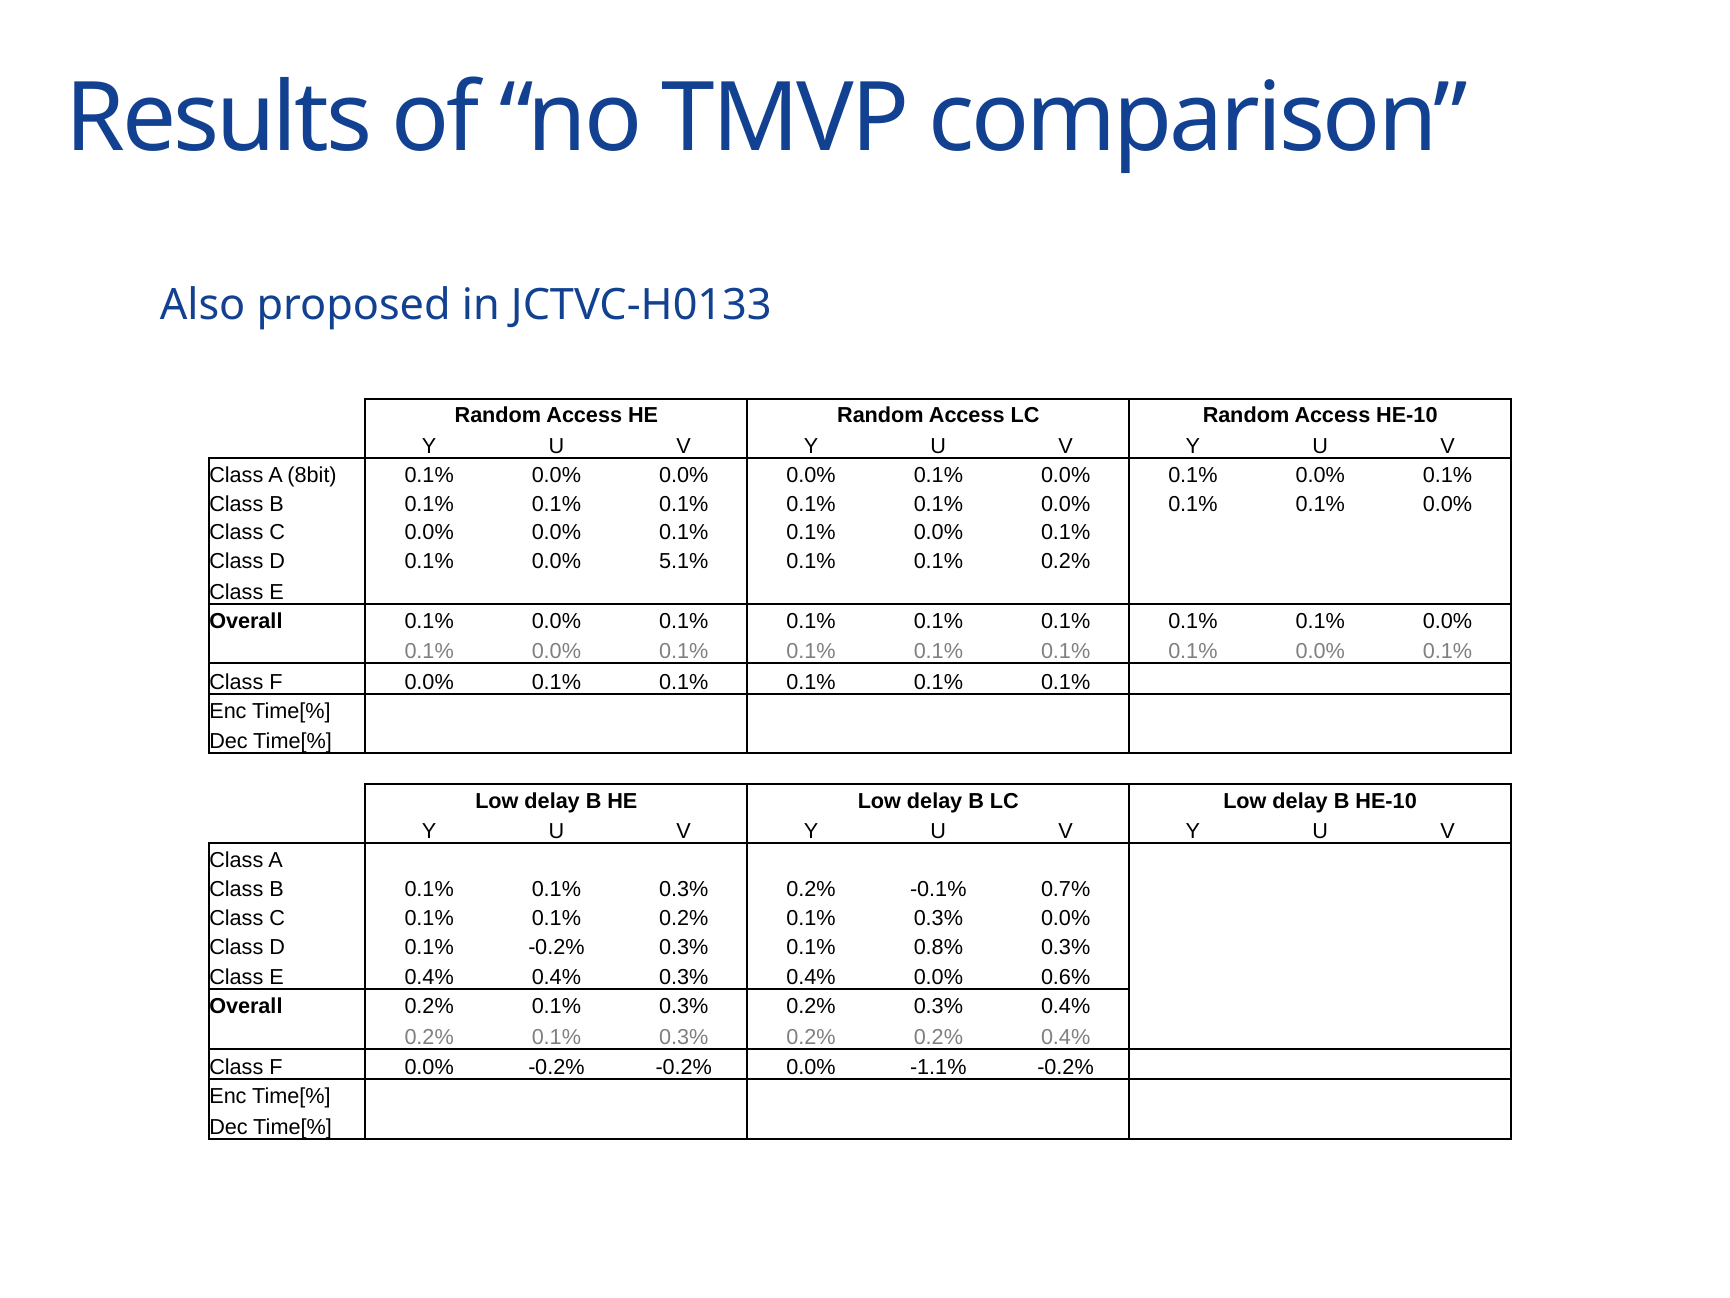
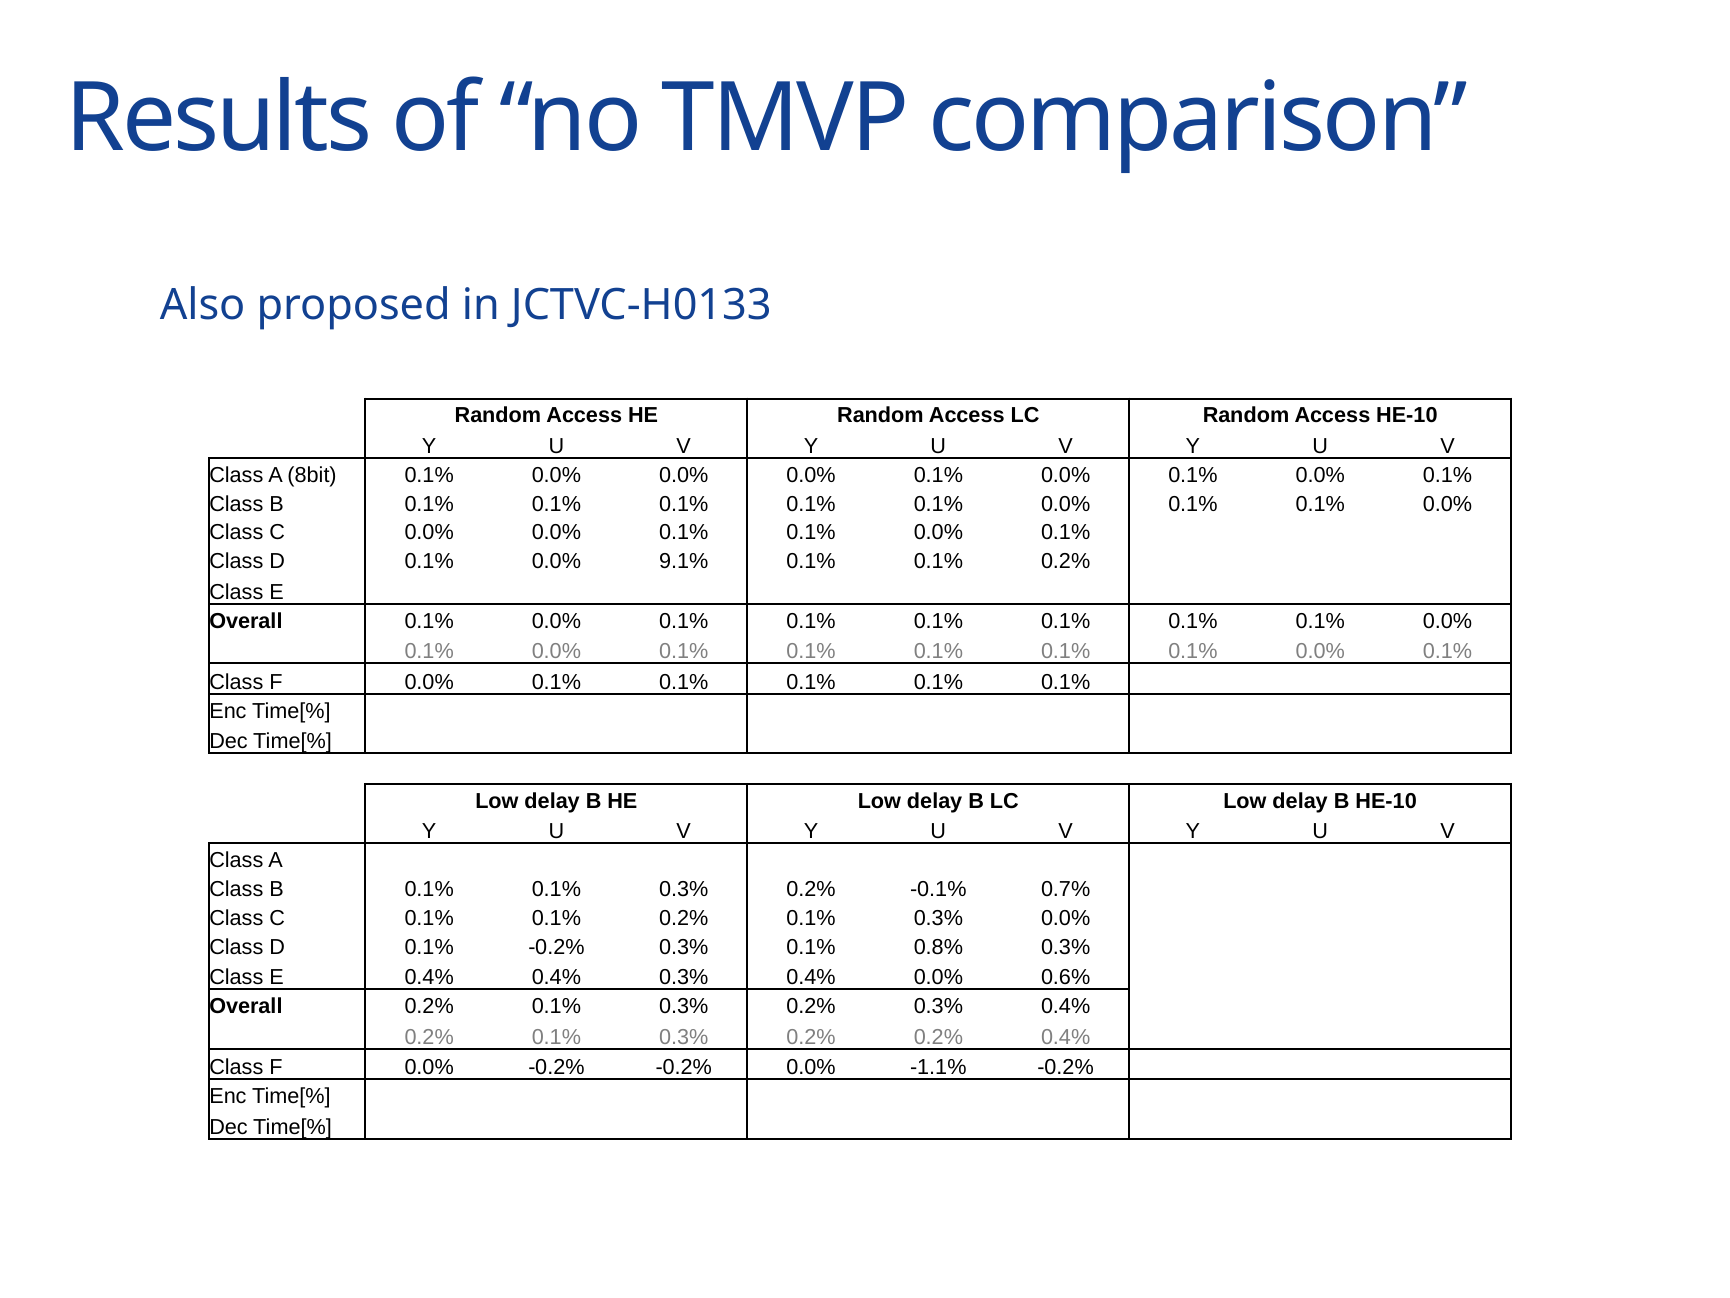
5.1%: 5.1% -> 9.1%
